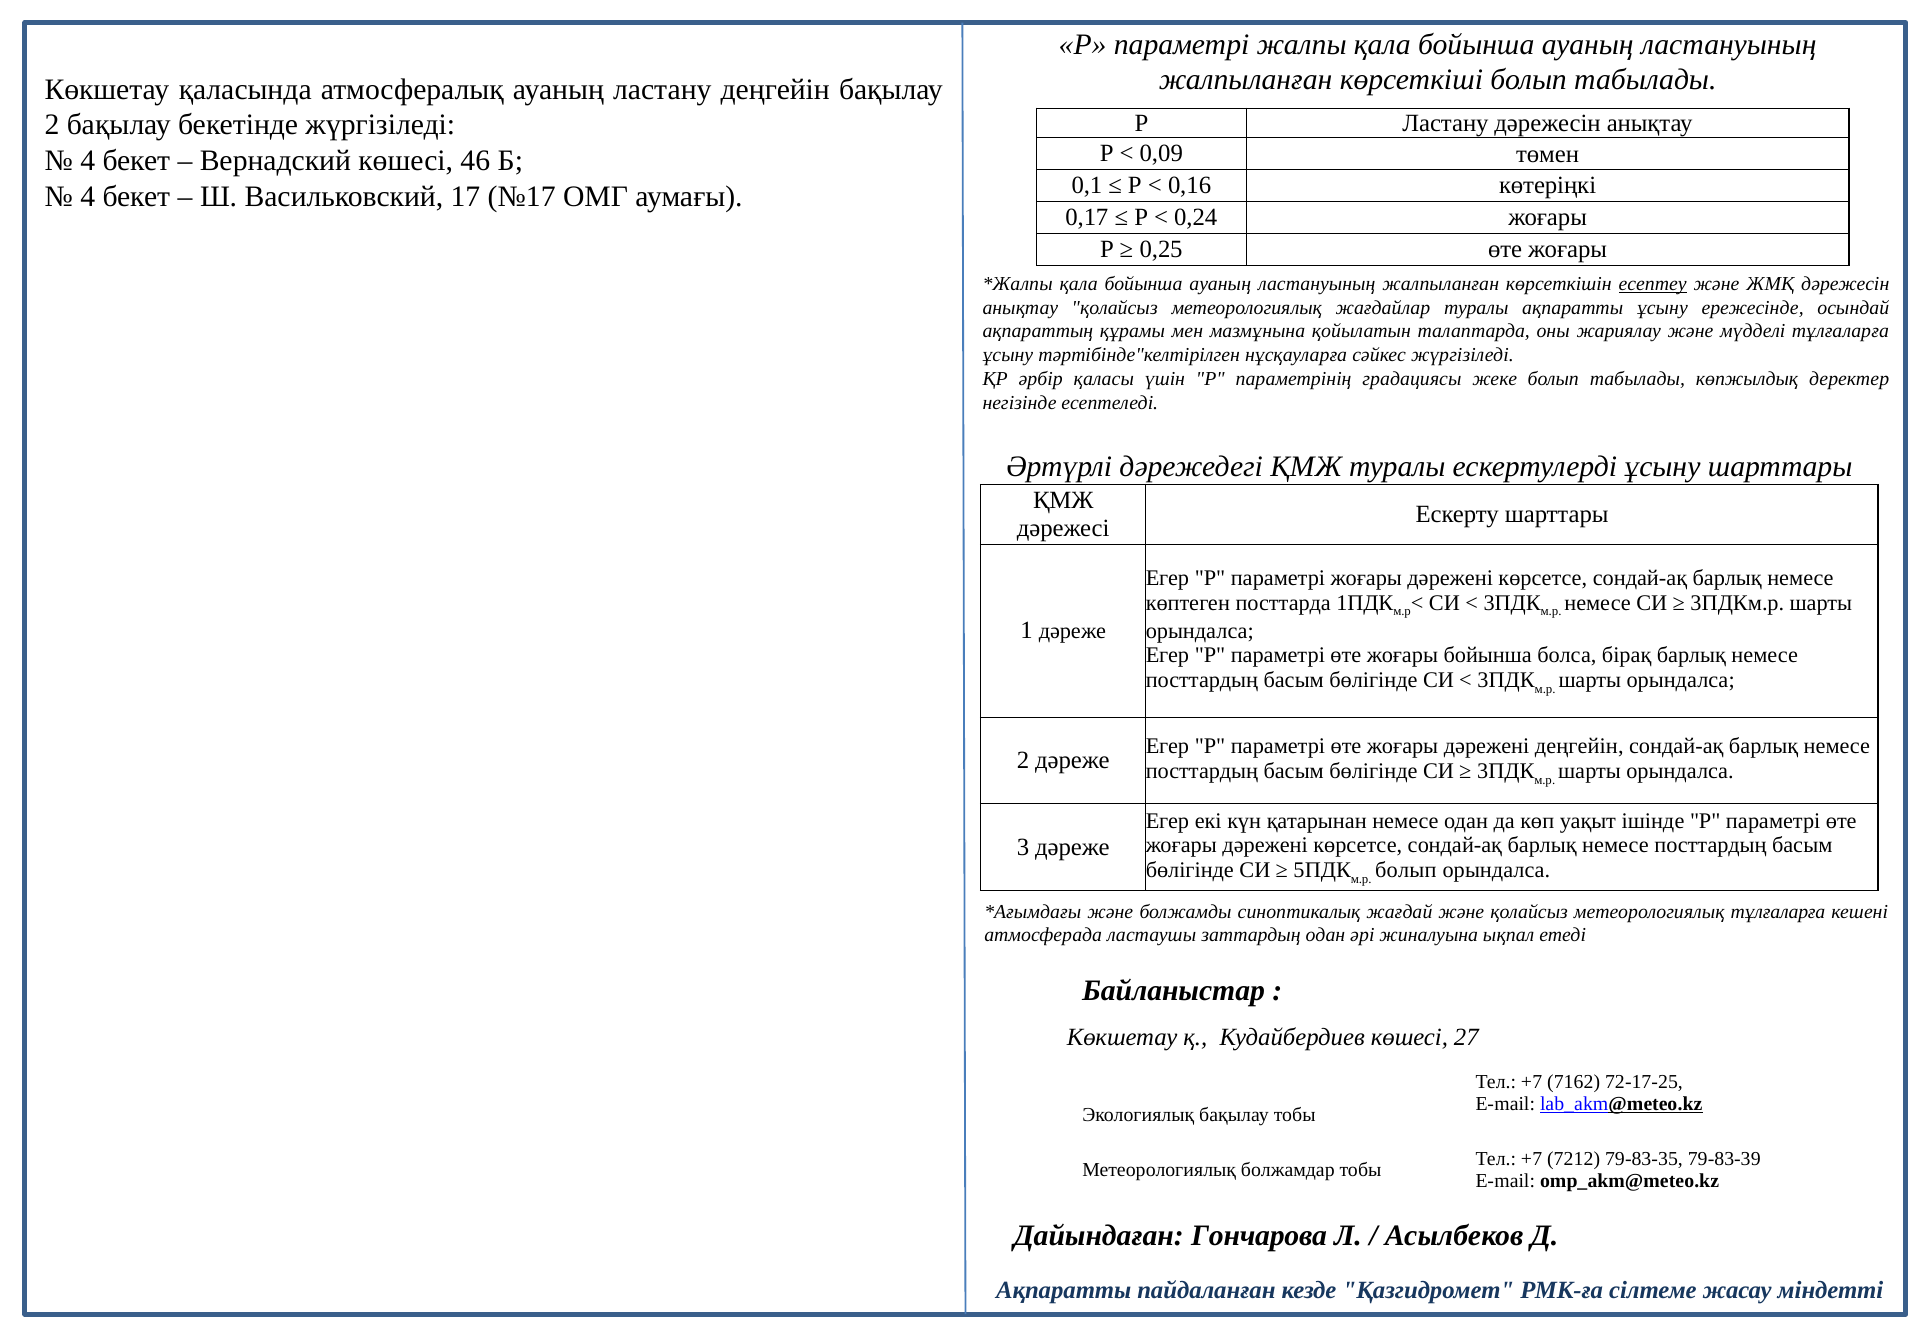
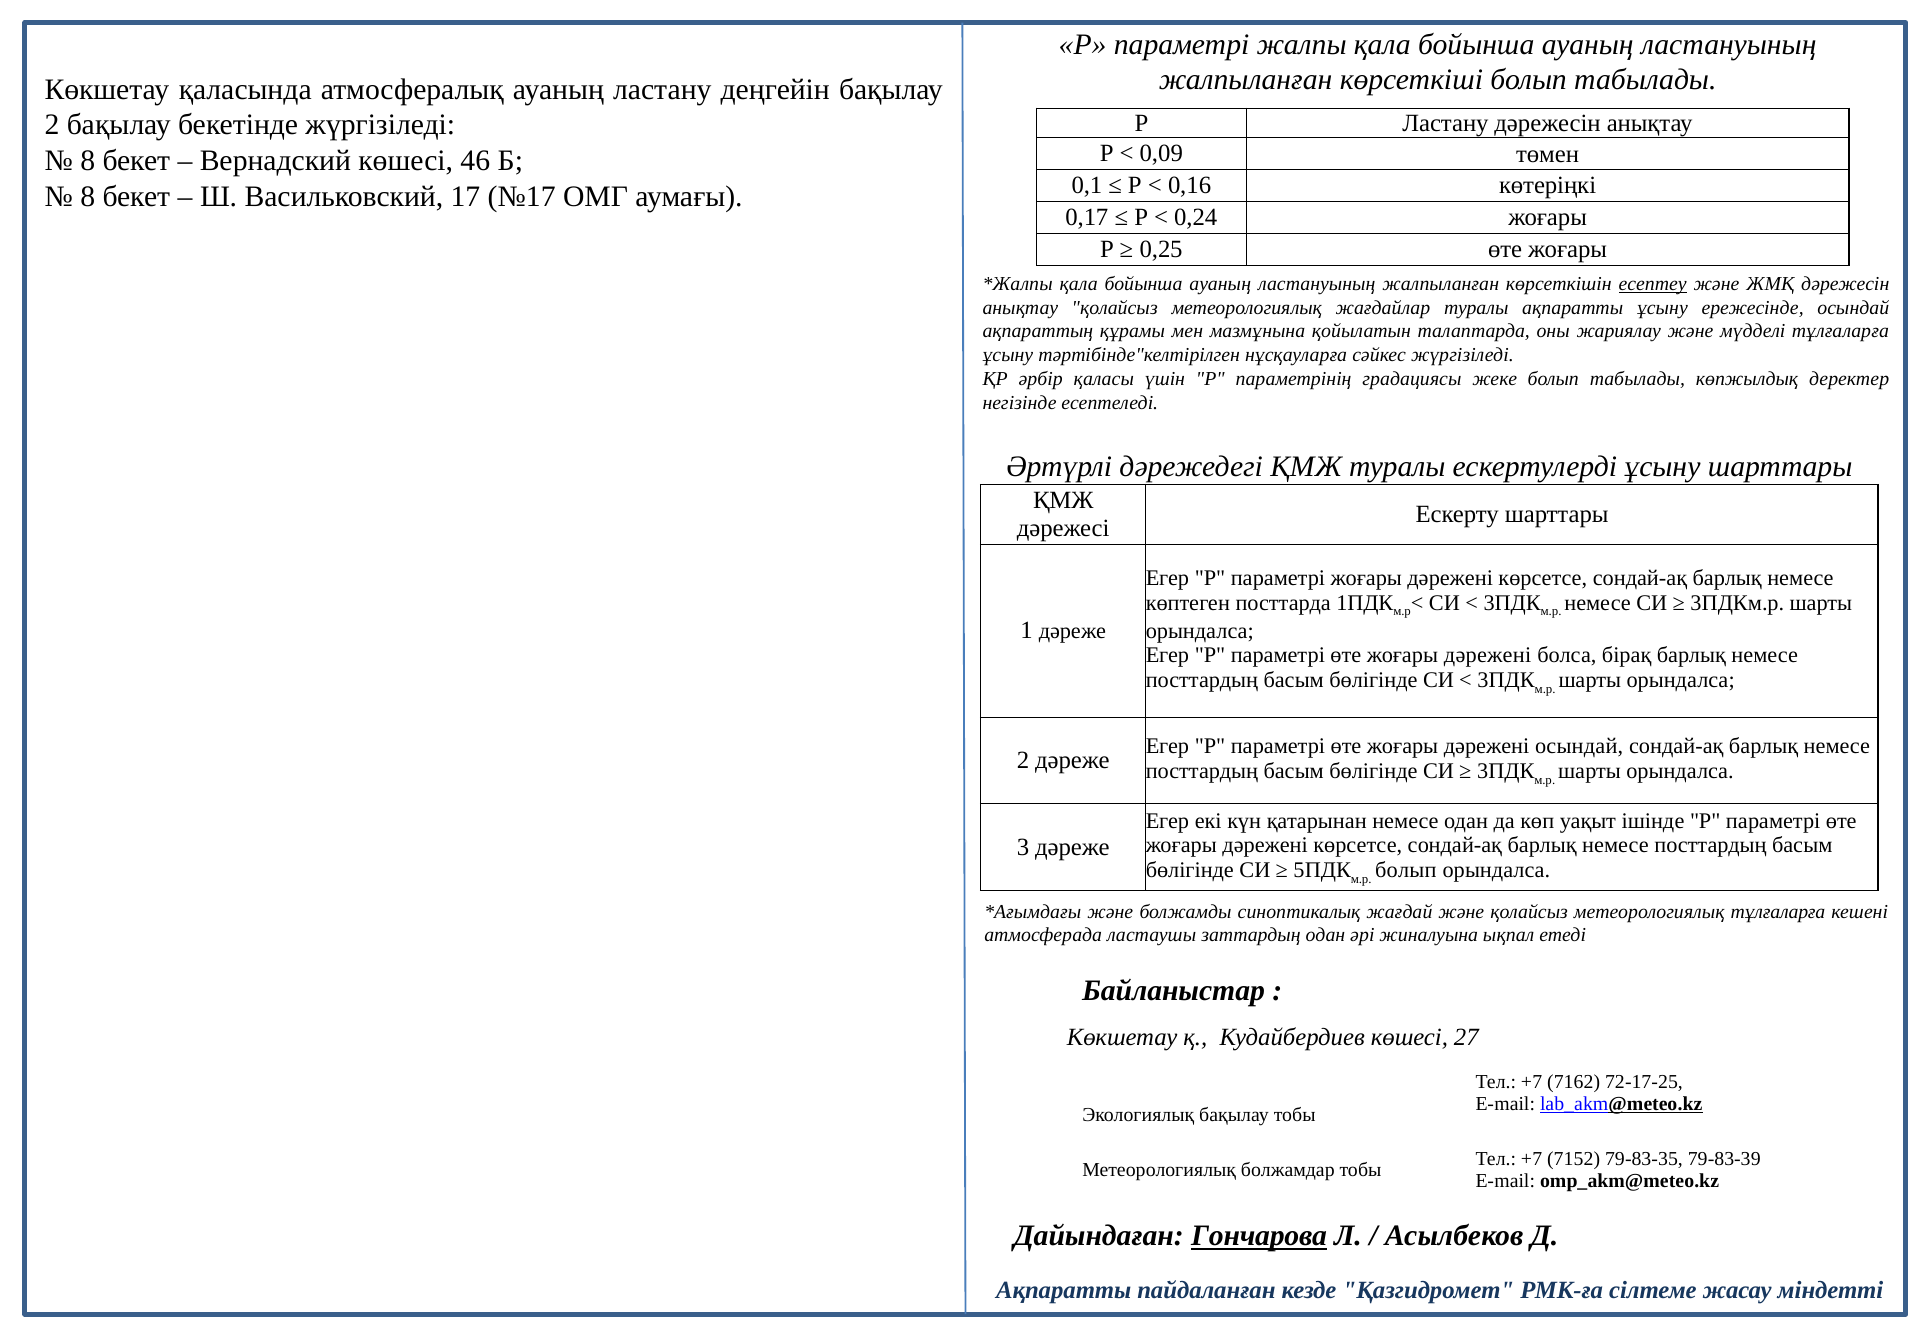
4 at (88, 161): 4 -> 8
4 at (88, 196): 4 -> 8
бойынша at (1488, 656): бойынша -> дәрежені
дәрежені деңгейін: деңгейін -> осындай
7212: 7212 -> 7152
Гончарова underline: none -> present
